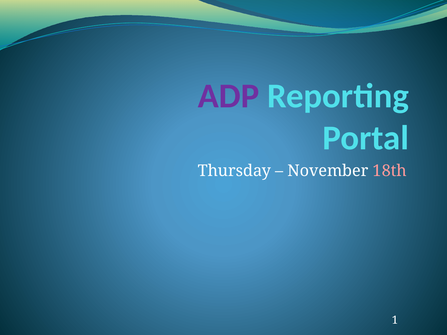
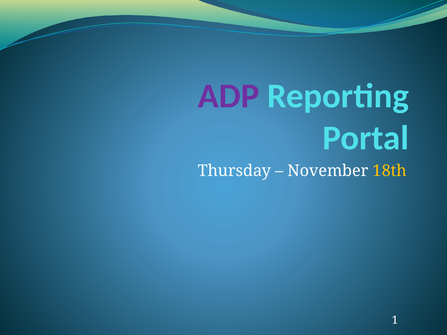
18th colour: pink -> yellow
